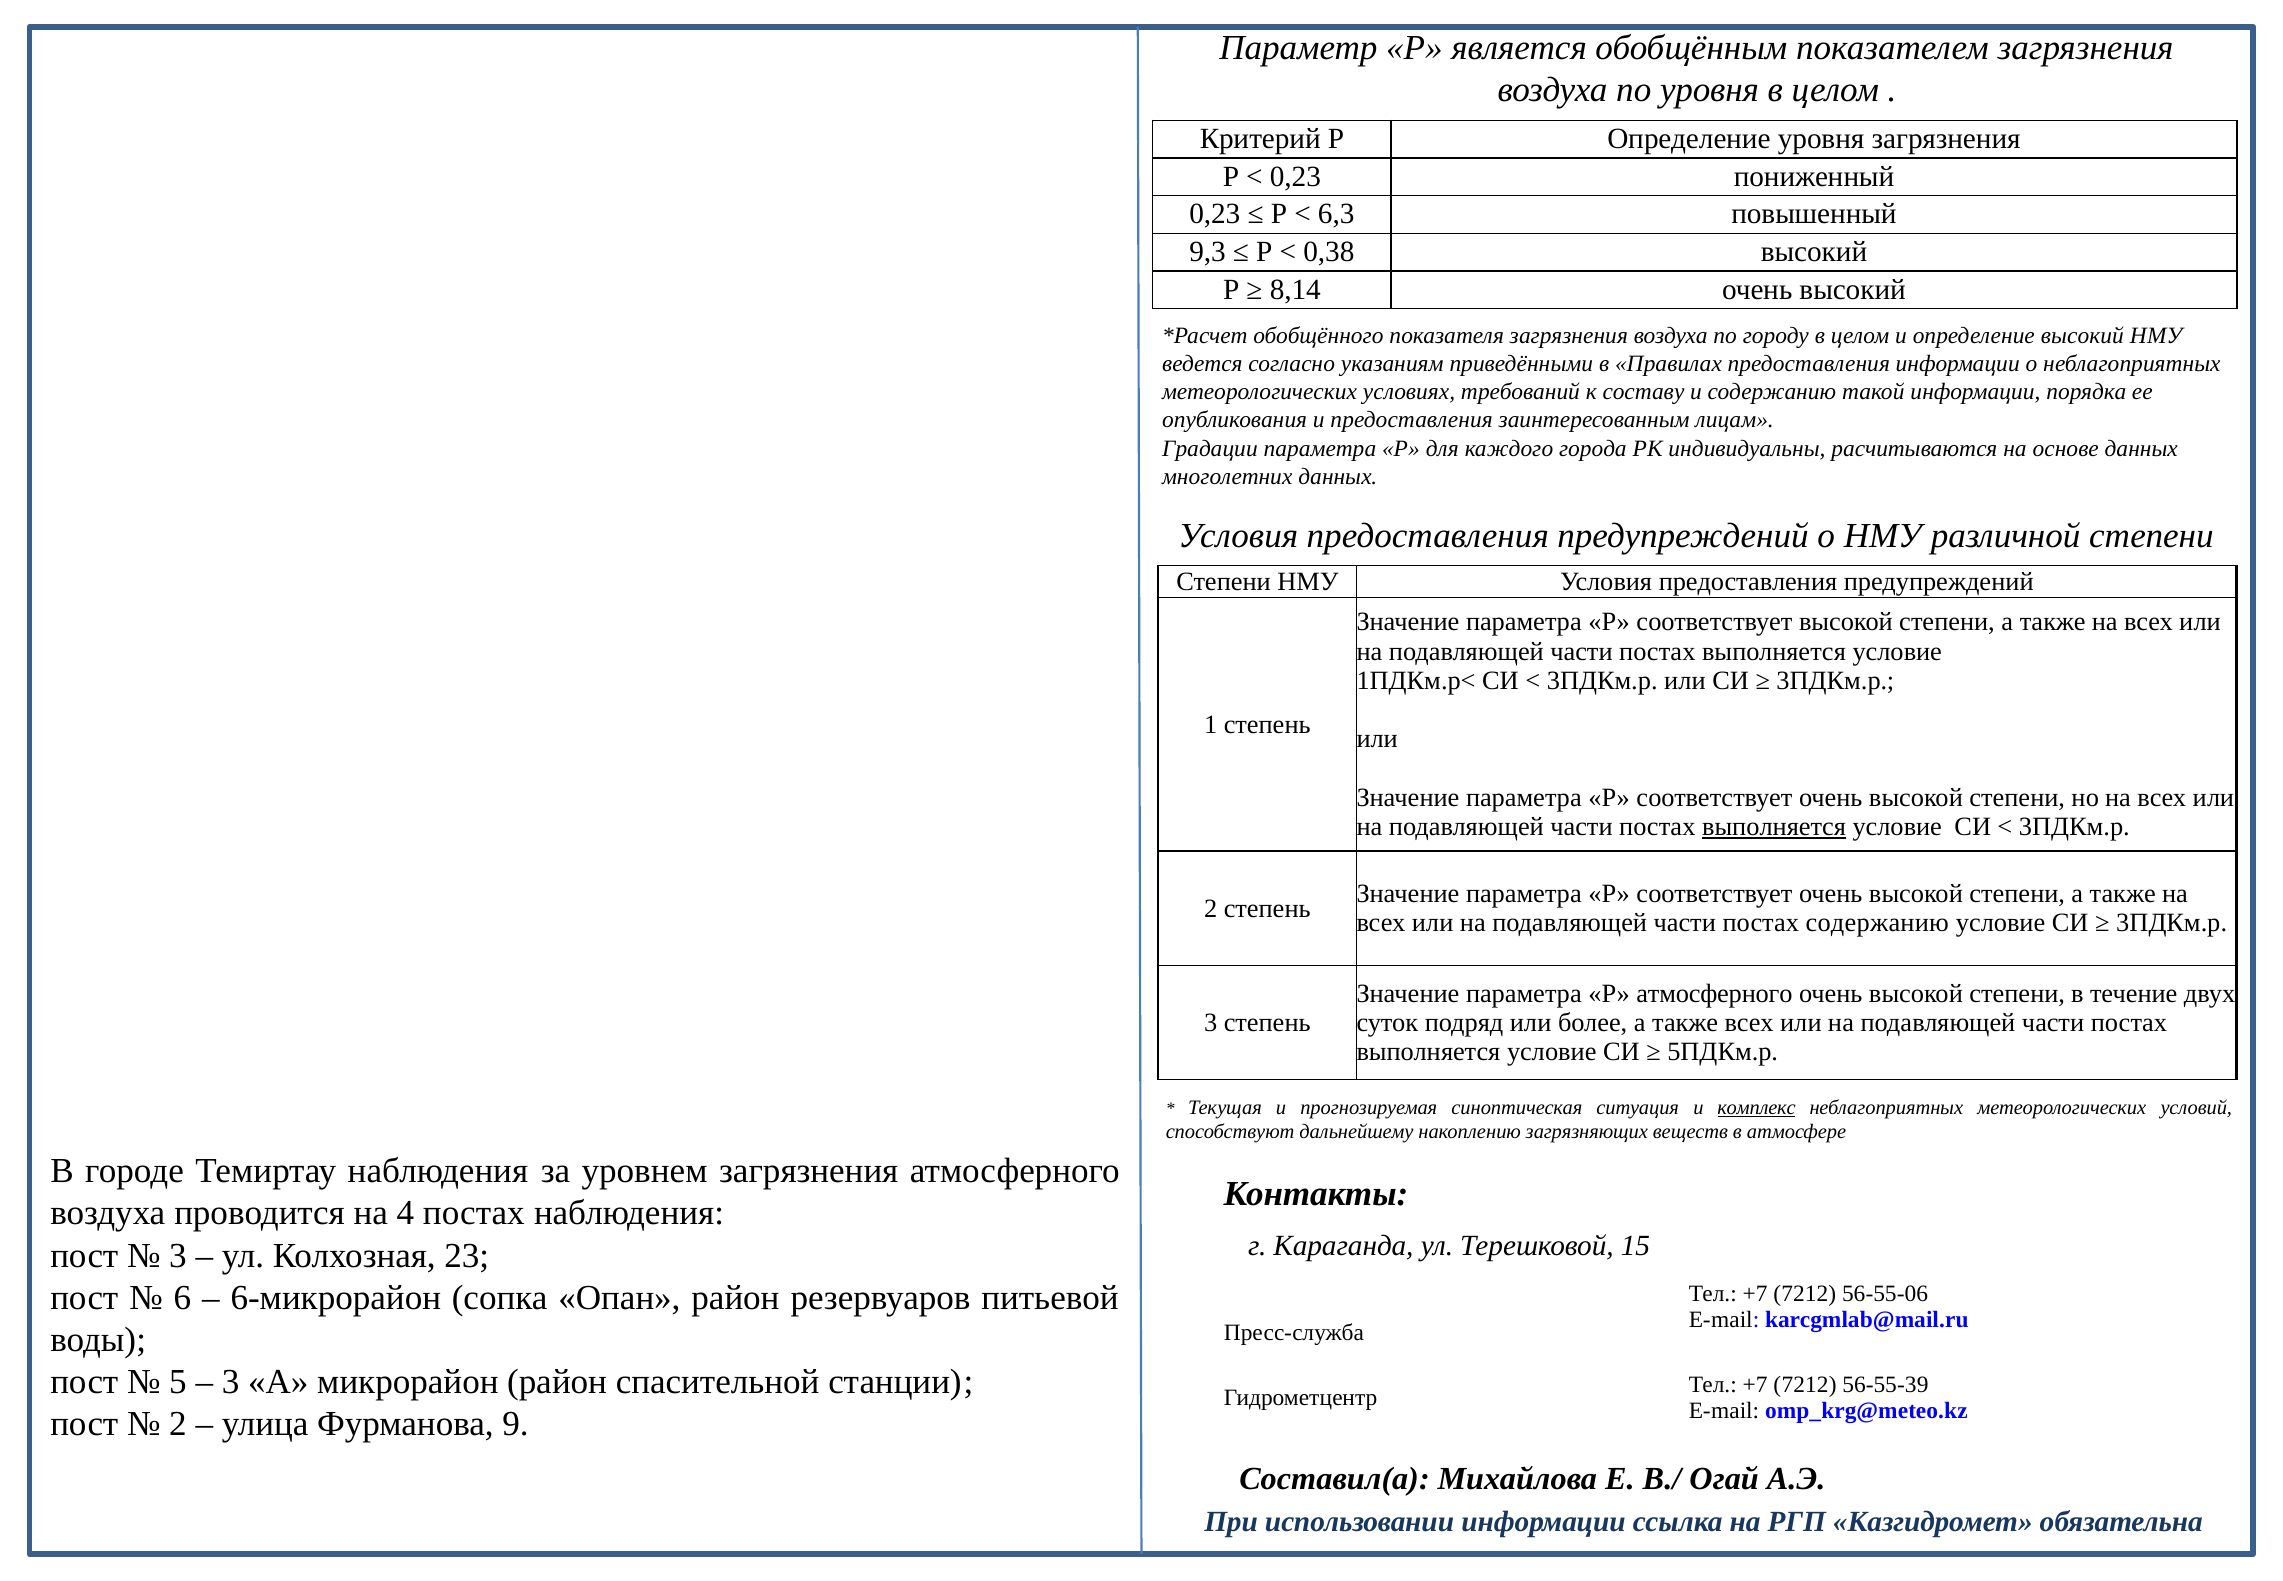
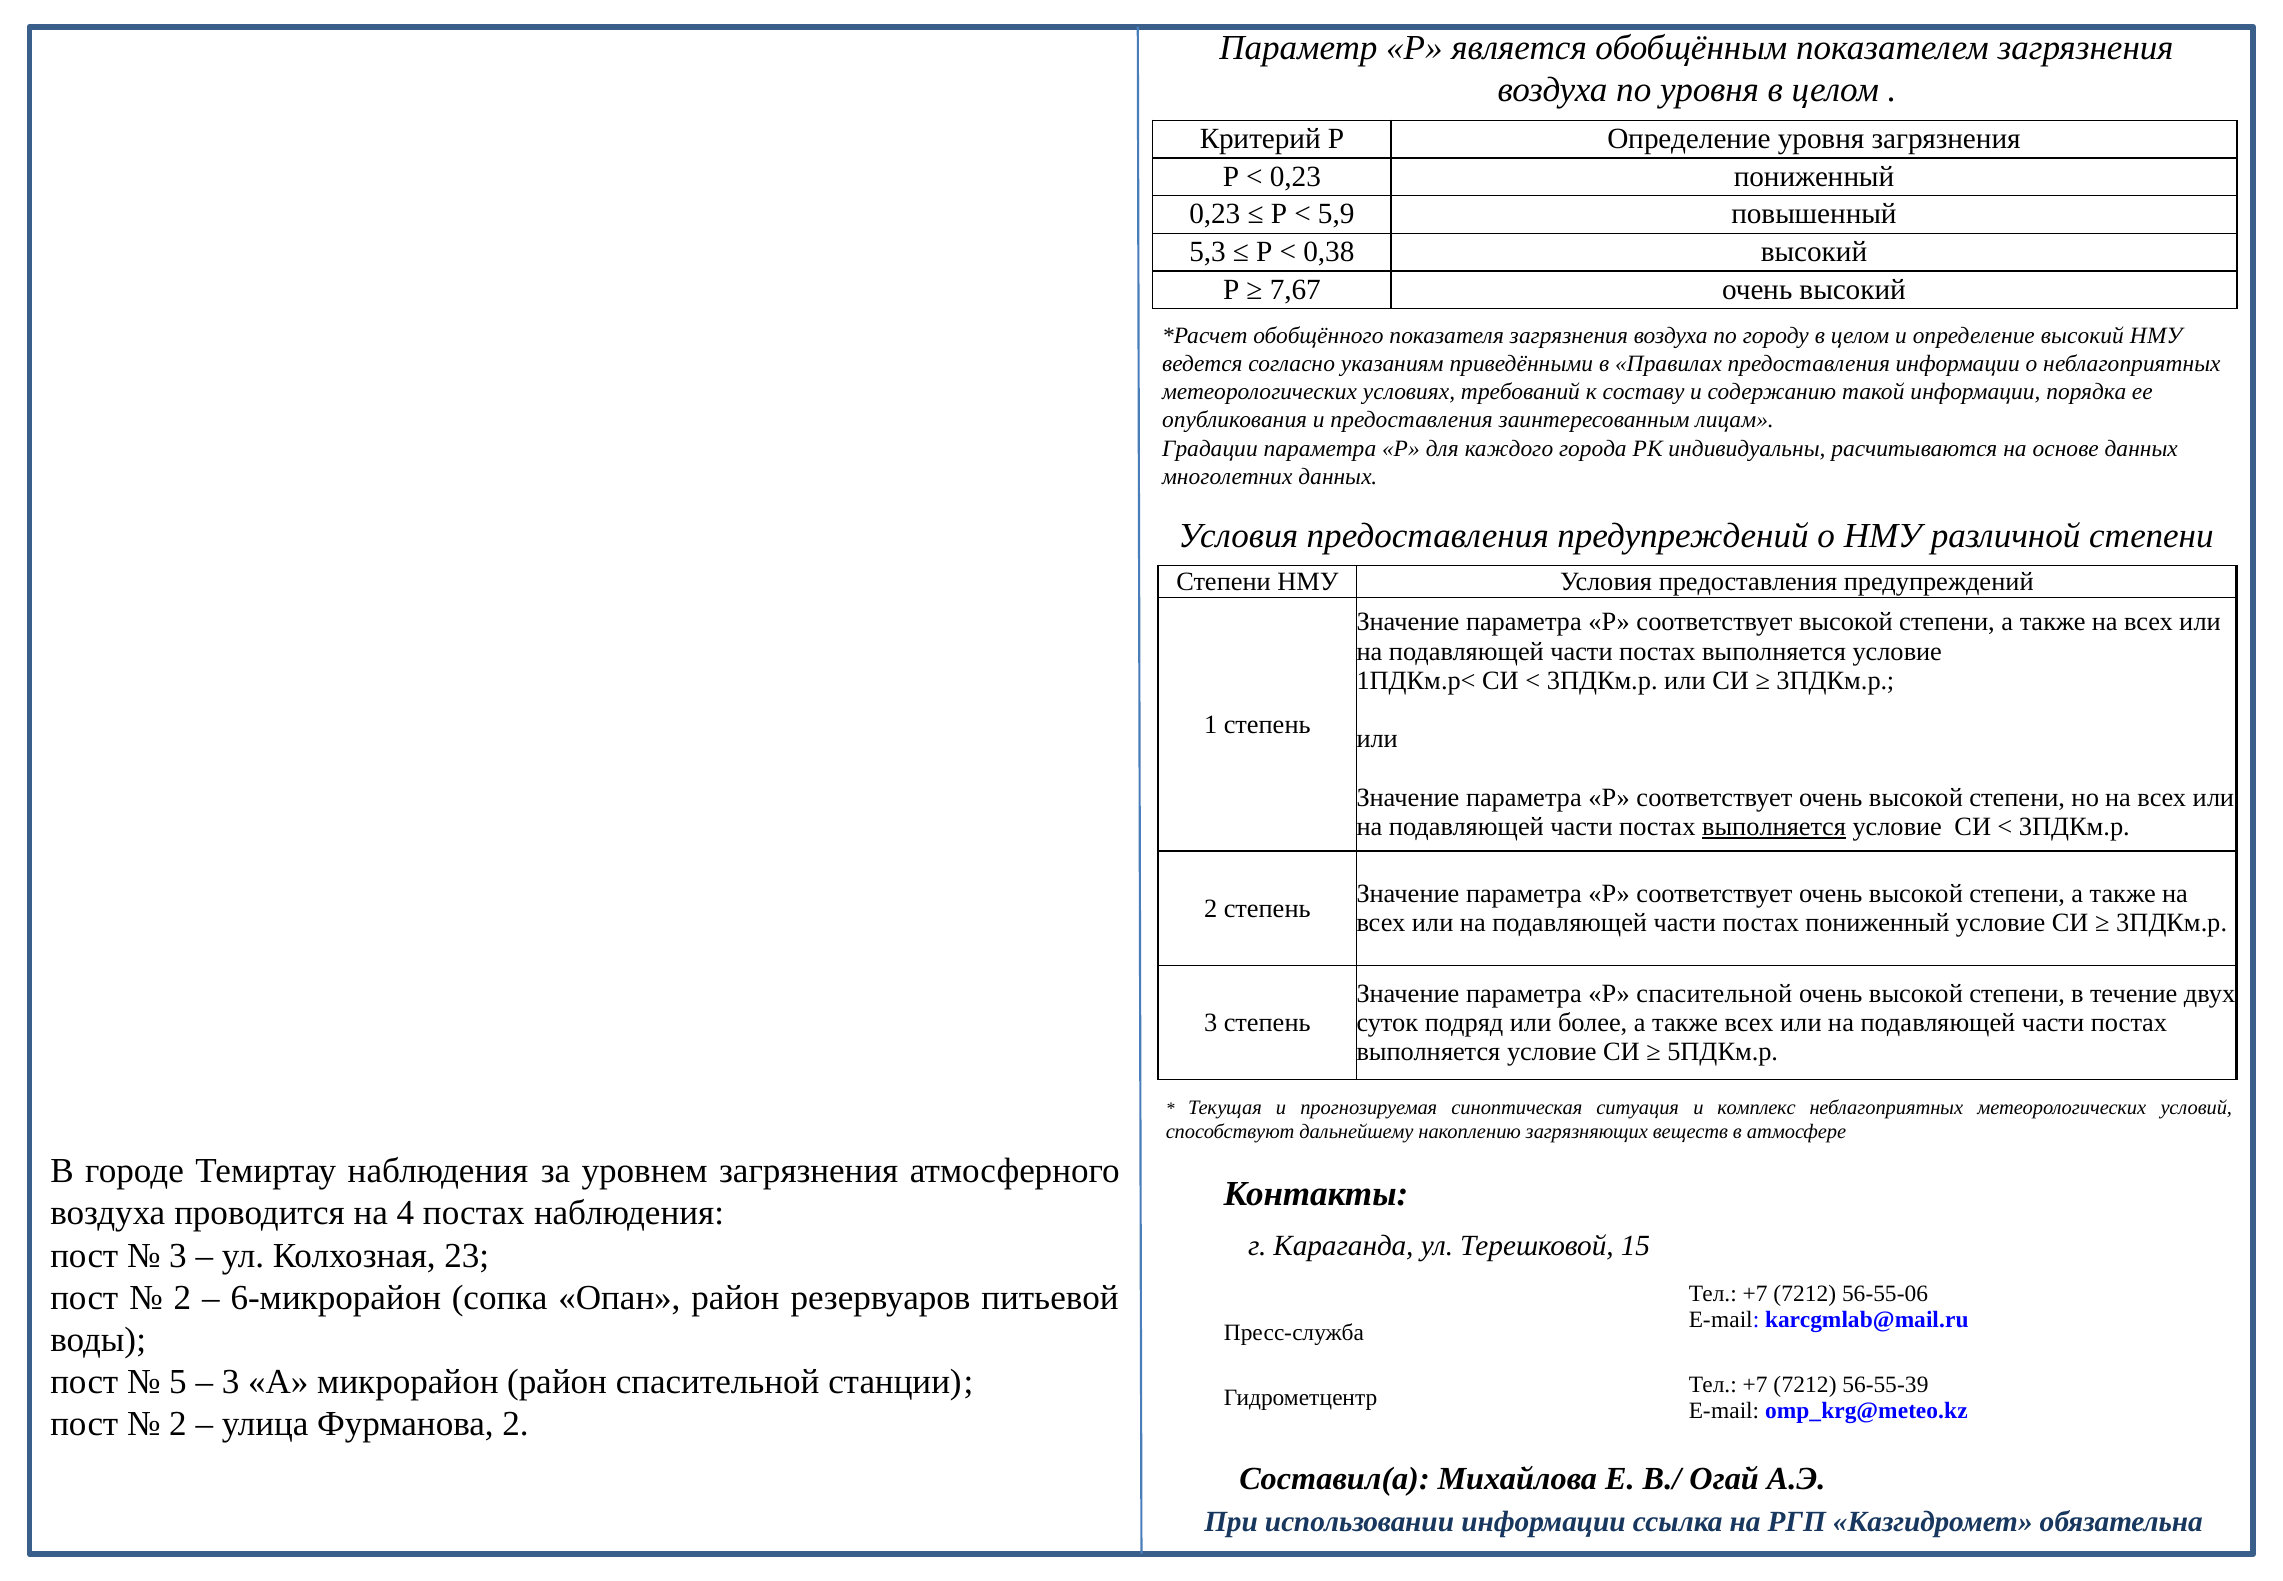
6,3: 6,3 -> 5,9
9,3: 9,3 -> 5,3
8,14: 8,14 -> 7,67
постах содержанию: содержанию -> пониженный
Р атмосферного: атмосферного -> спасительной
комплекс underline: present -> none
6 at (182, 1297): 6 -> 2
Фурманова 9: 9 -> 2
